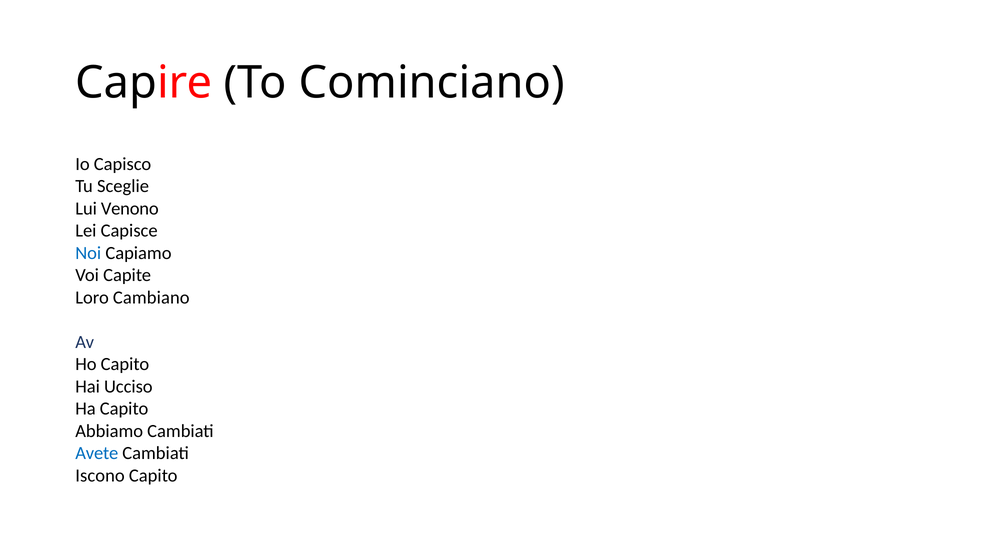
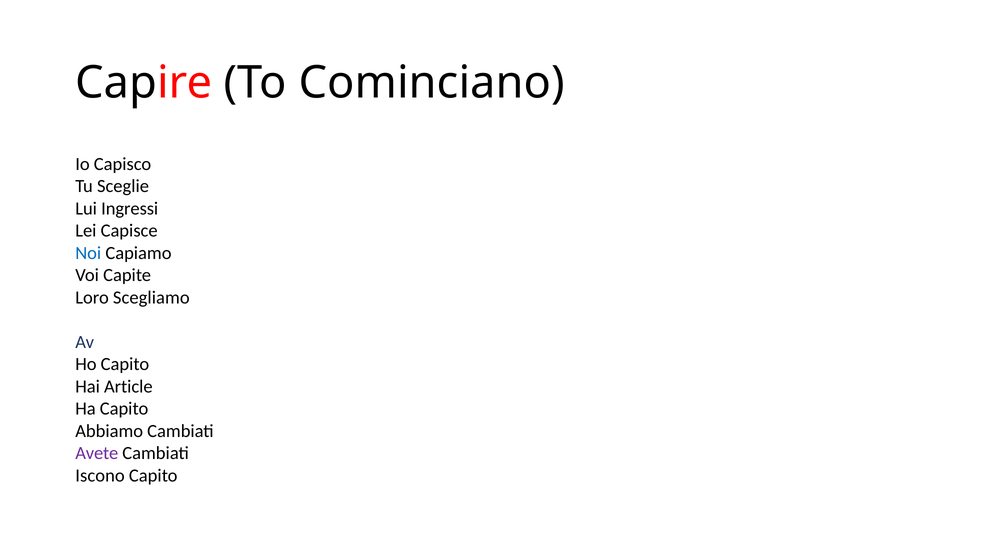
Venono: Venono -> Ingressi
Cambiano: Cambiano -> Scegliamo
Ucciso: Ucciso -> Article
Avete colour: blue -> purple
